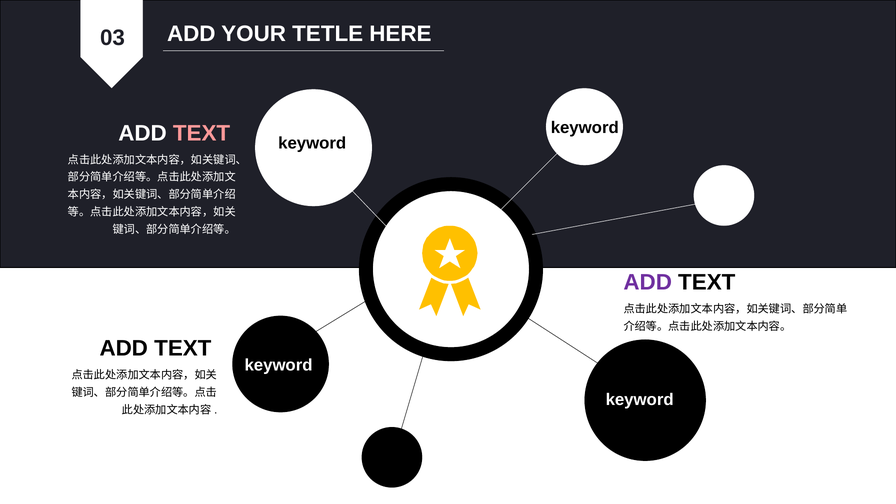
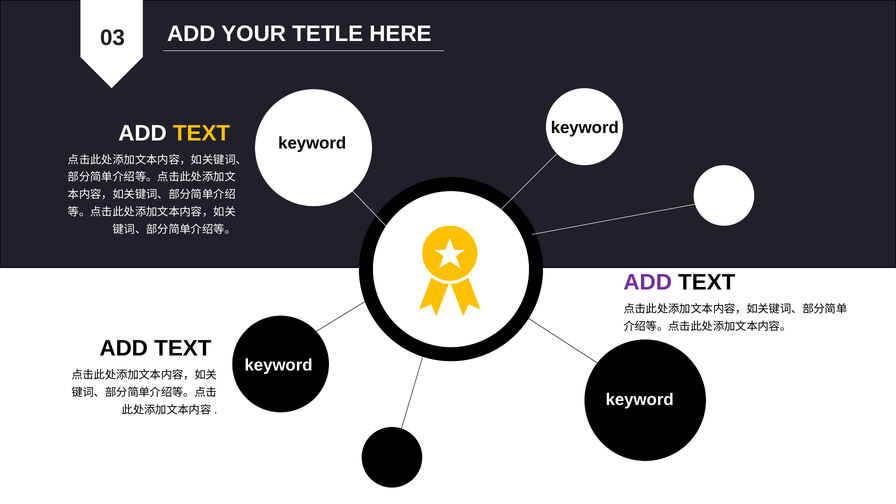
TEXT at (202, 133) colour: pink -> yellow
